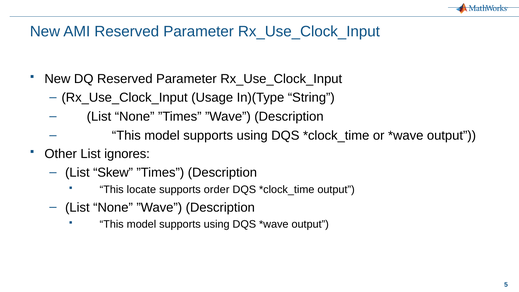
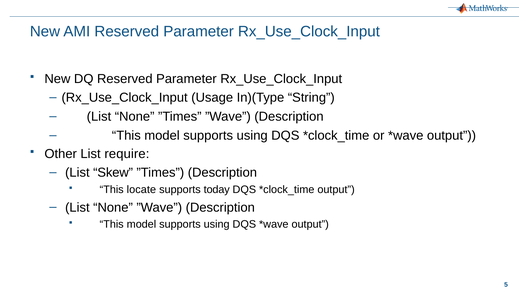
ignores: ignores -> require
order: order -> today
